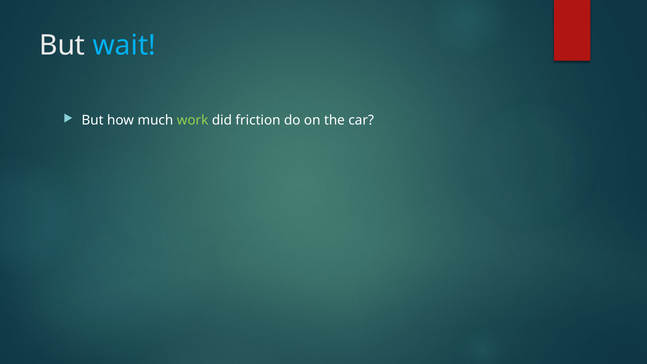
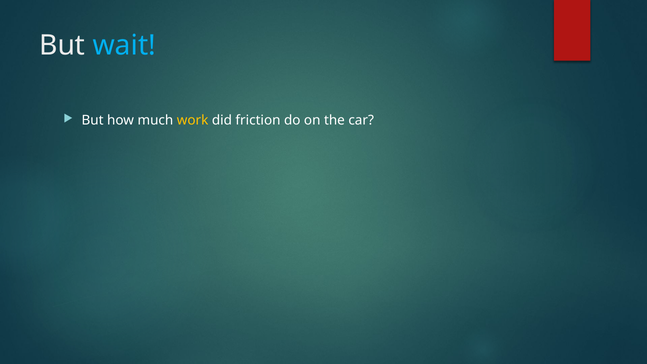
work colour: light green -> yellow
